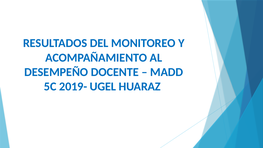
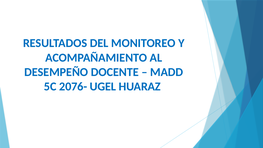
2019-: 2019- -> 2076-
